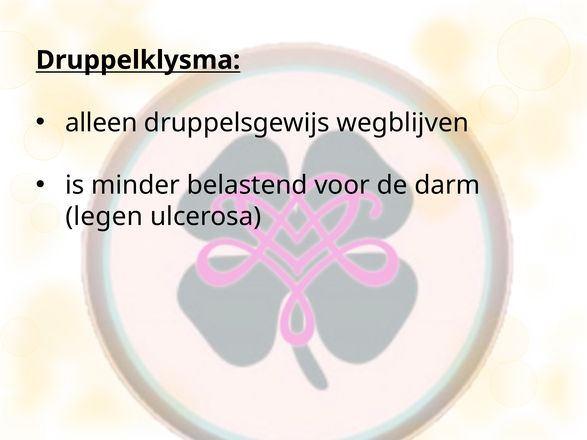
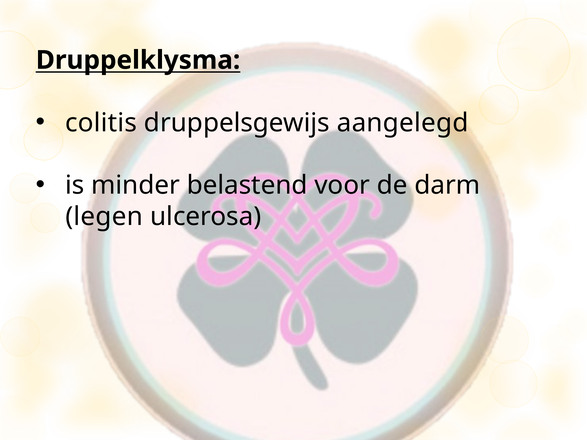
alleen: alleen -> colitis
wegblijven: wegblijven -> aangelegd
